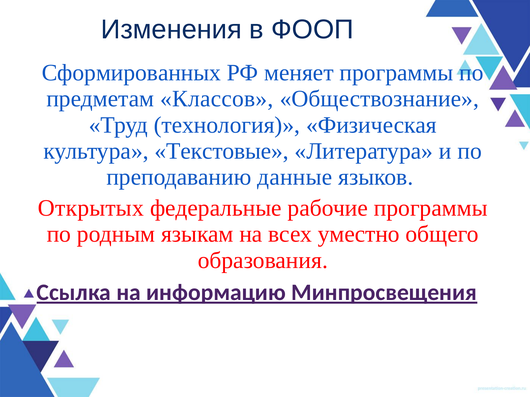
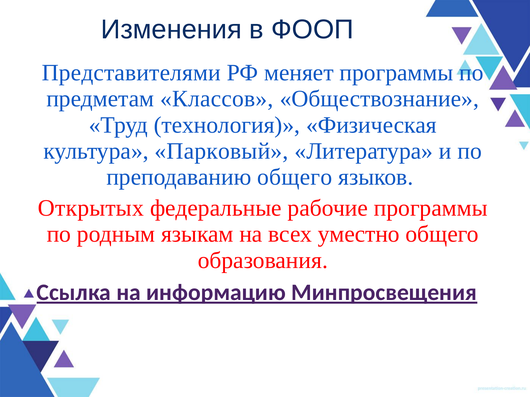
Сформированных: Сформированных -> Представителями
Текстовые: Текстовые -> Парковый
преподаванию данные: данные -> общего
